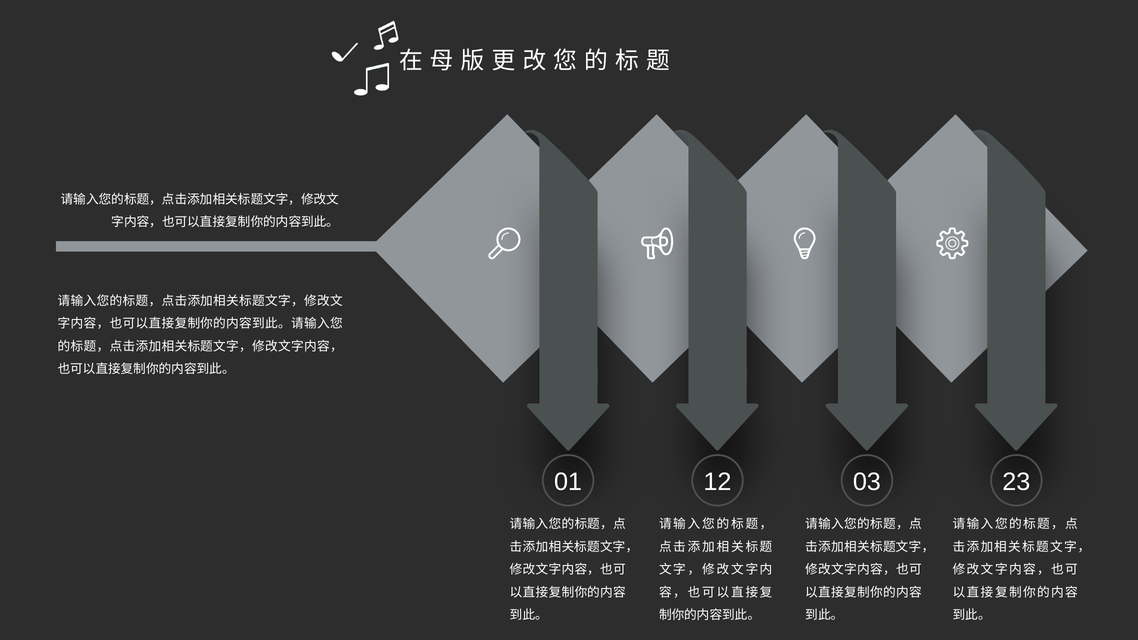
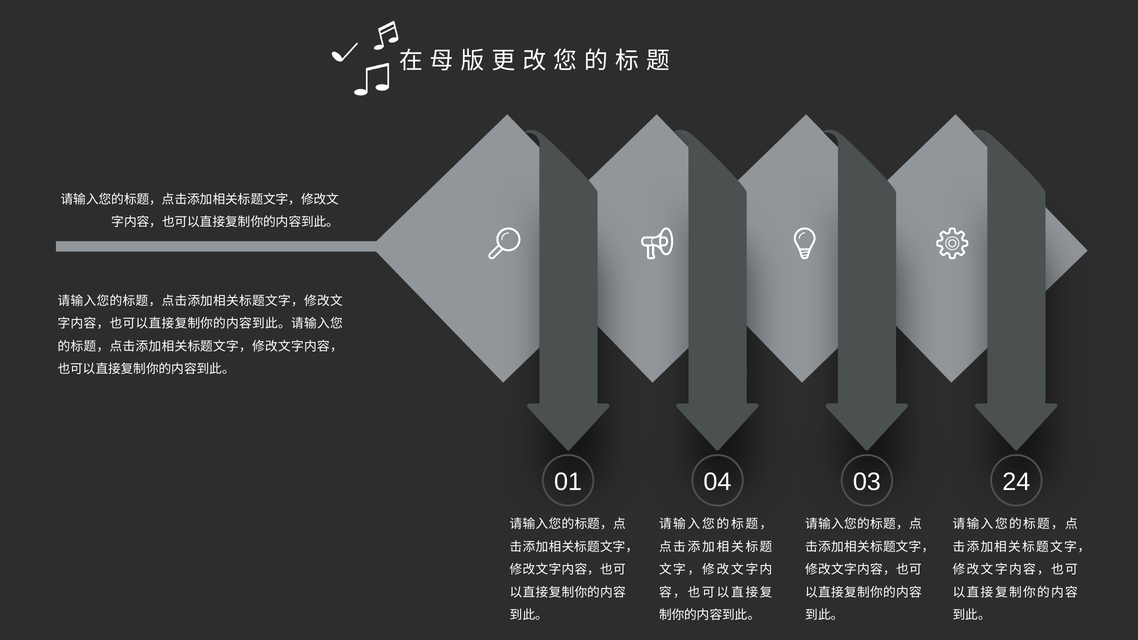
12: 12 -> 04
23: 23 -> 24
